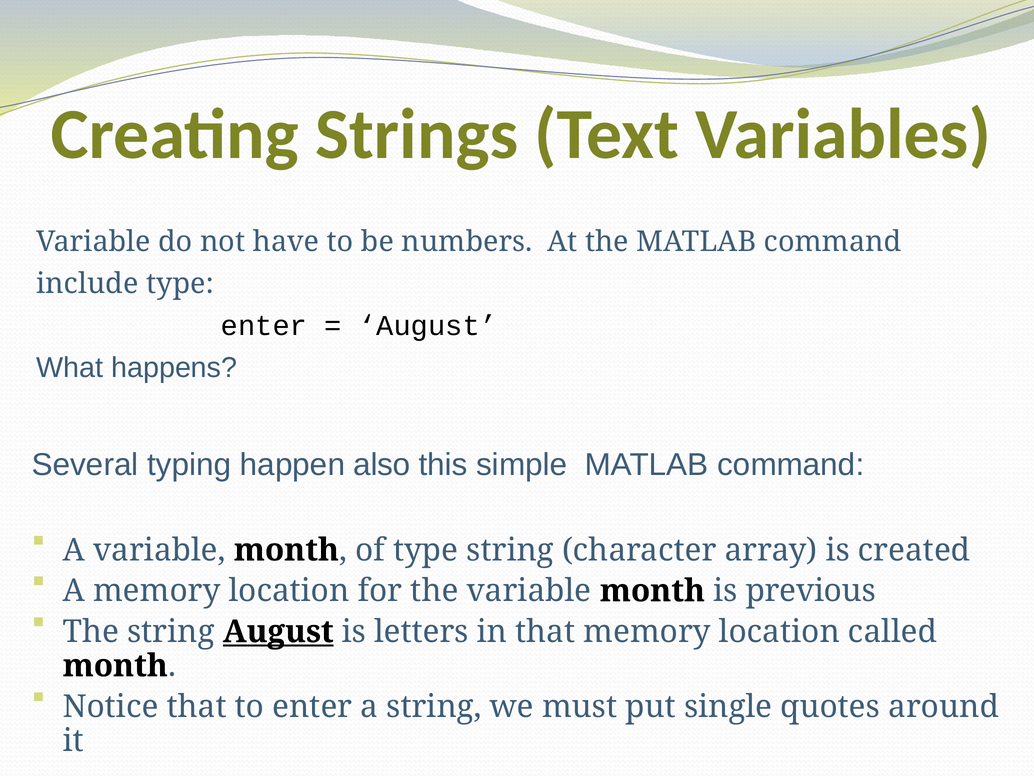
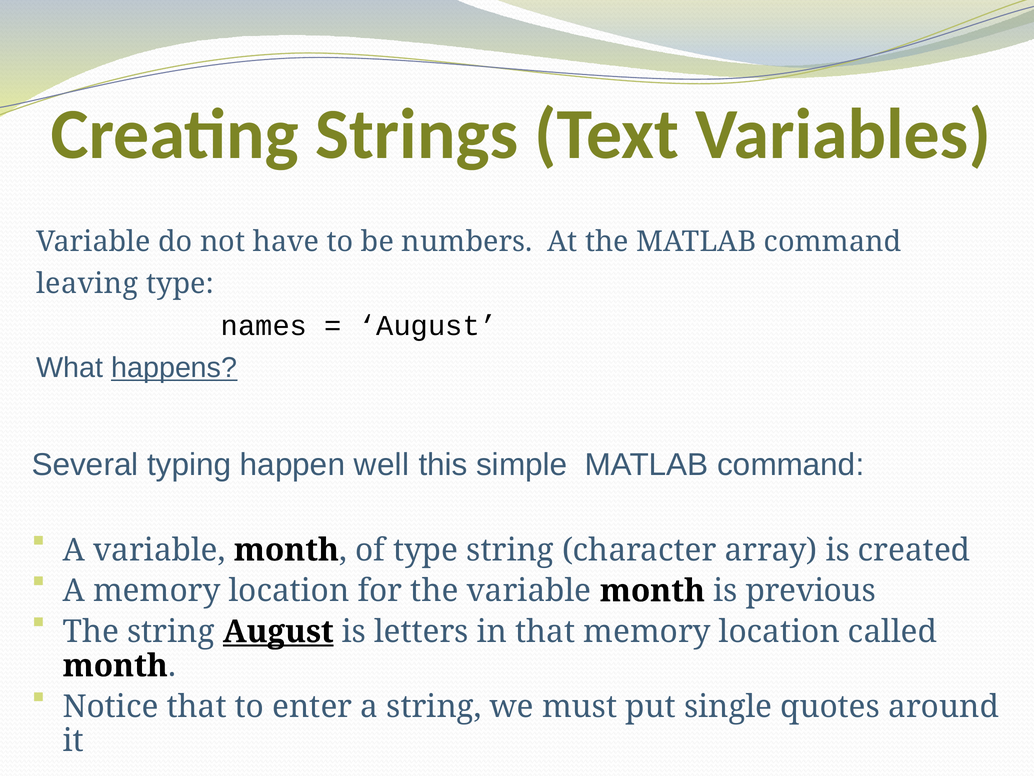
include: include -> leaving
enter at (264, 326): enter -> names
happens underline: none -> present
also: also -> well
